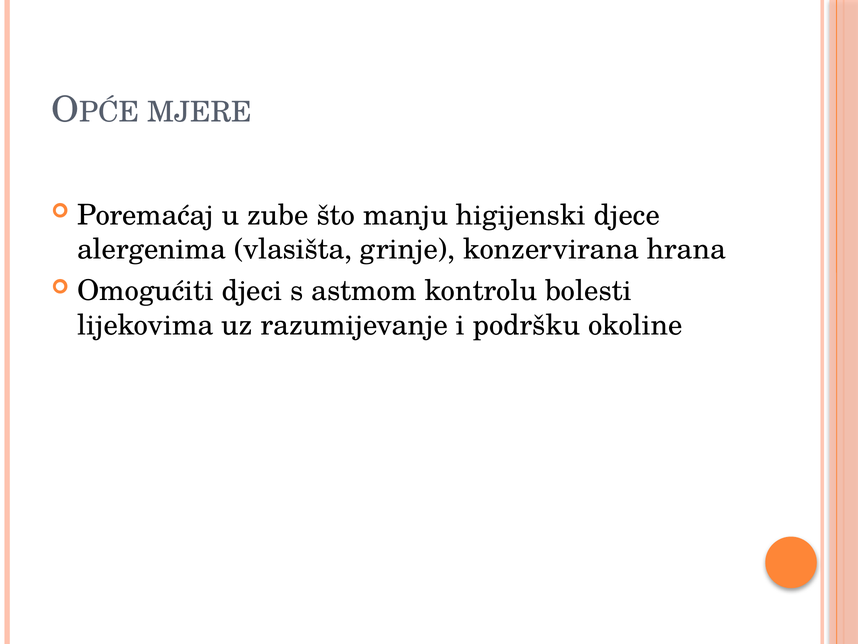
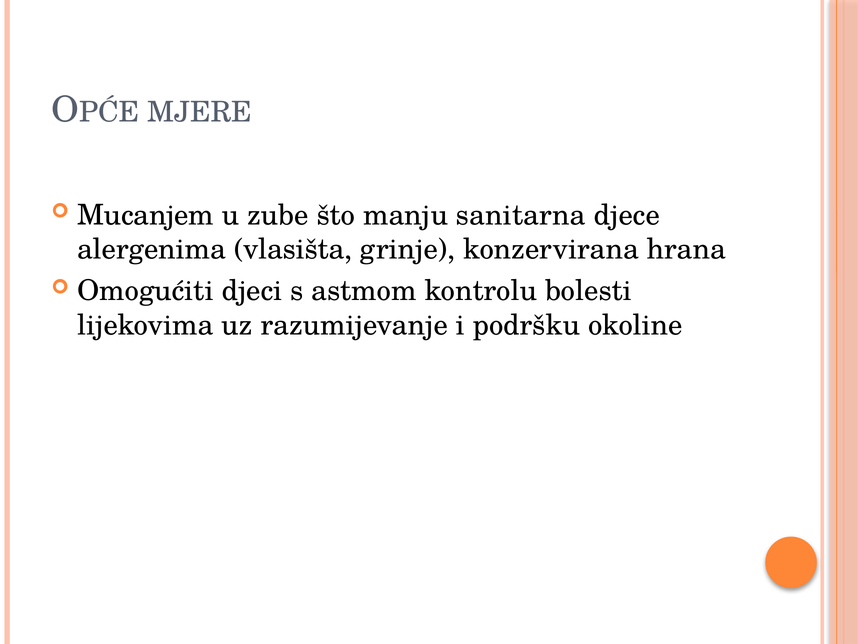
Poremaćaj: Poremaćaj -> Mucanjem
higijenski: higijenski -> sanitarna
